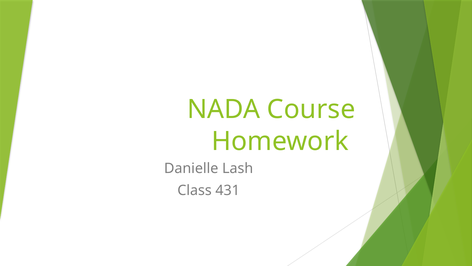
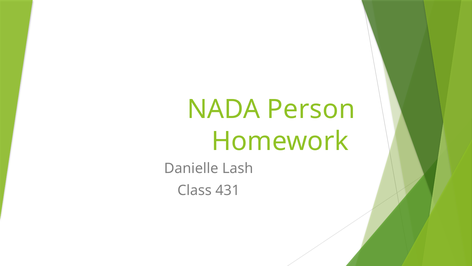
Course: Course -> Person
